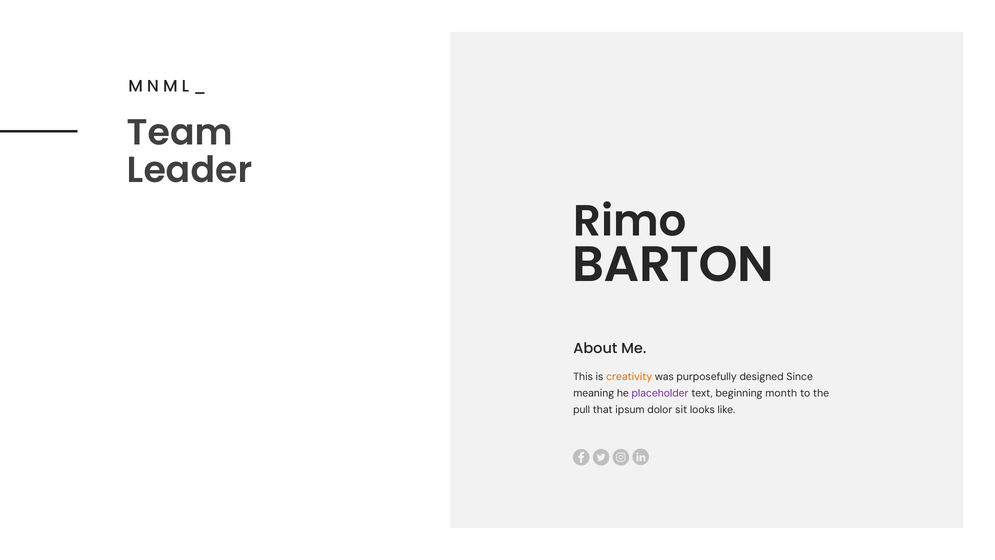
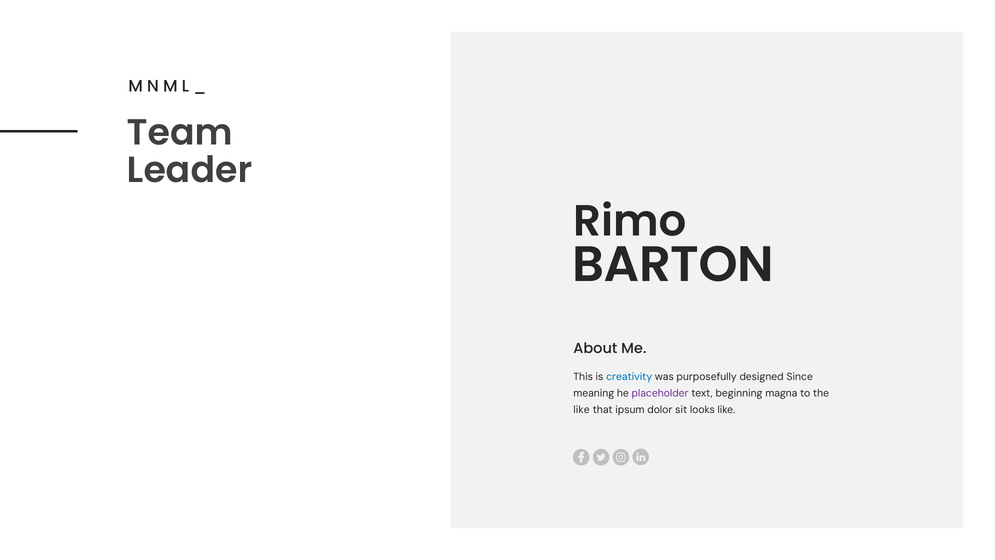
creativity colour: orange -> blue
month: month -> magna
pull at (582, 410): pull -> like
